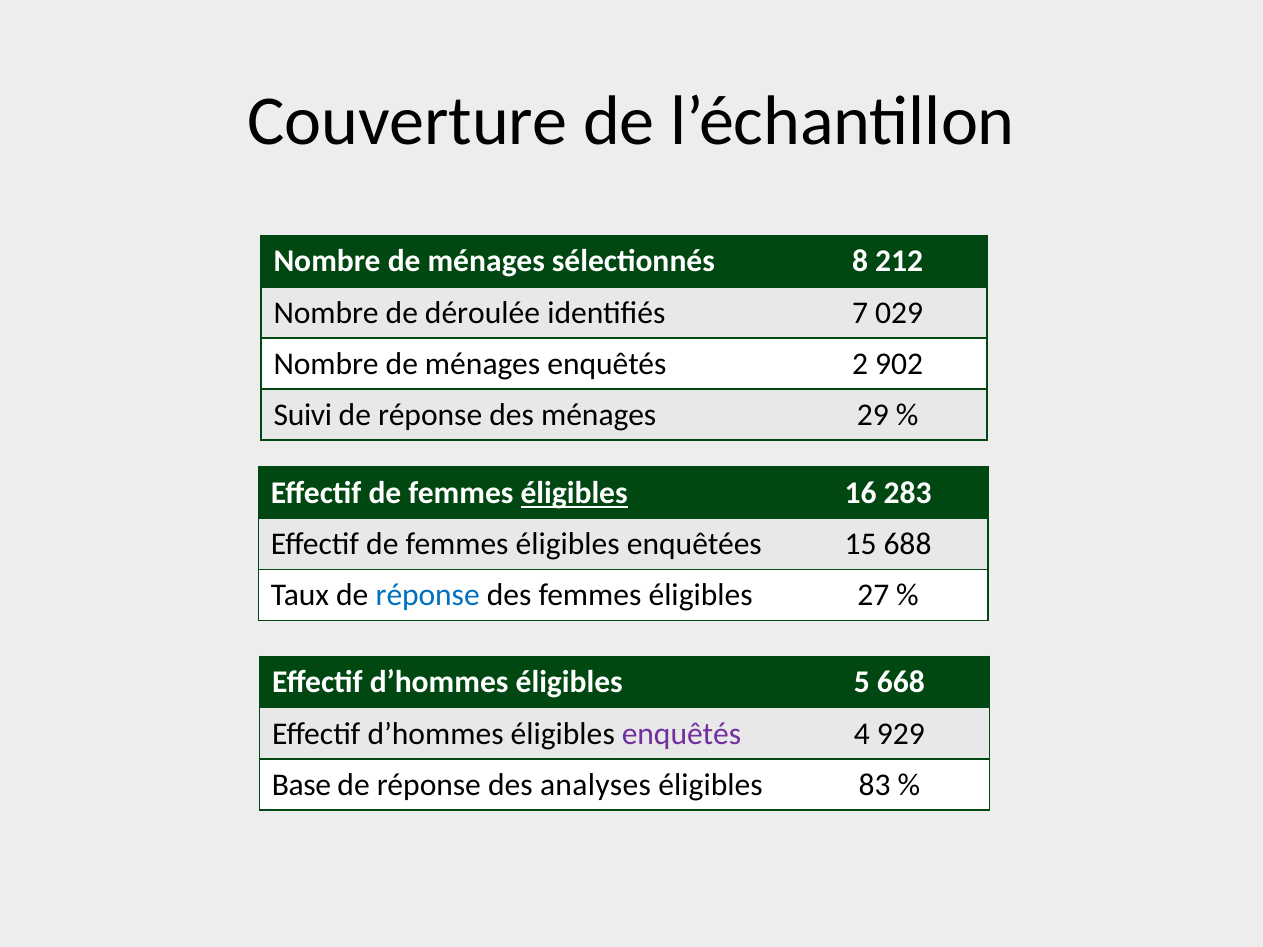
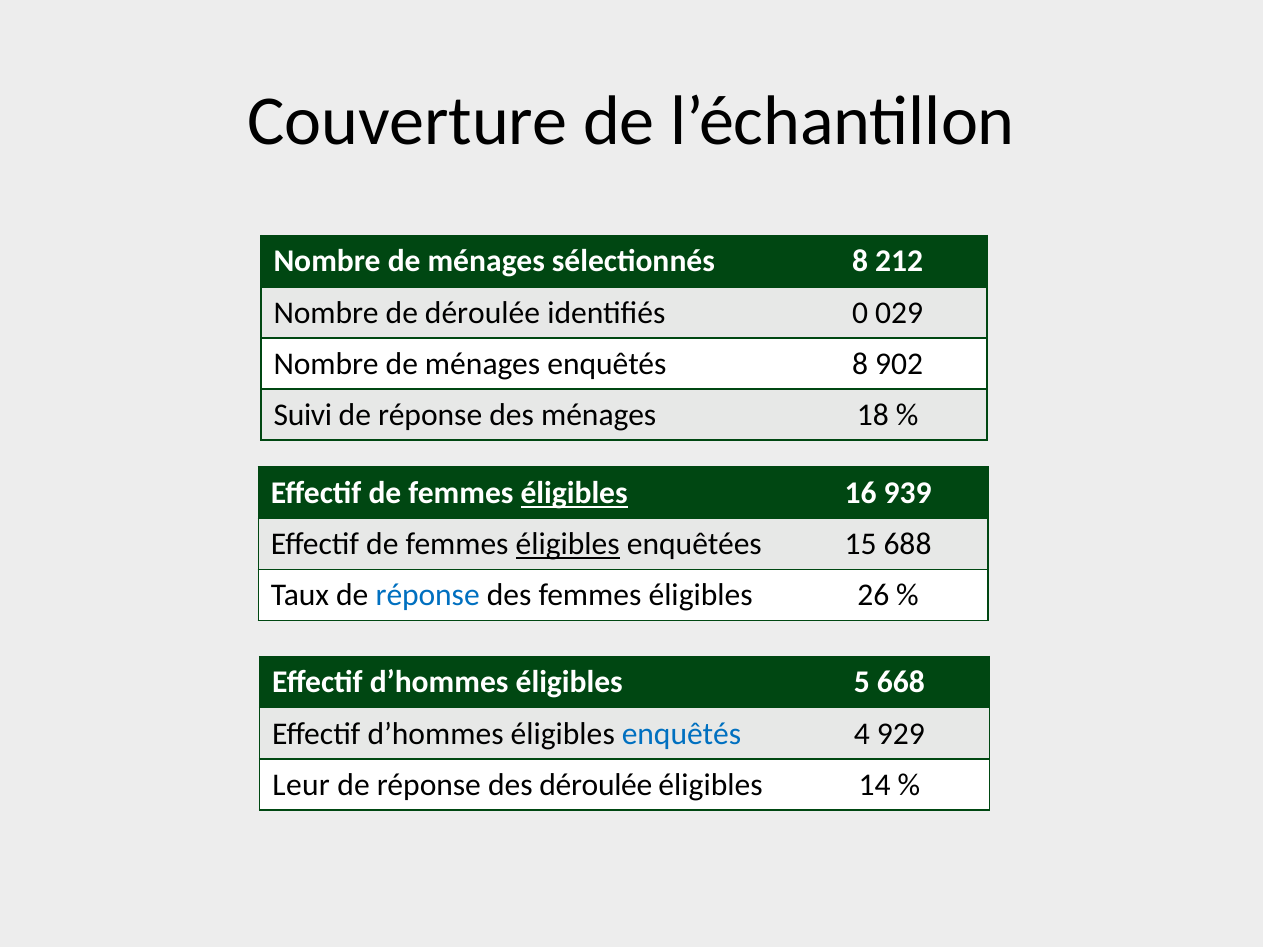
7: 7 -> 0
enquêtés 2: 2 -> 8
29: 29 -> 18
283: 283 -> 939
éligibles at (568, 544) underline: none -> present
27: 27 -> 26
enquêtés at (681, 734) colour: purple -> blue
Base: Base -> Leur
des analyses: analyses -> déroulée
83: 83 -> 14
